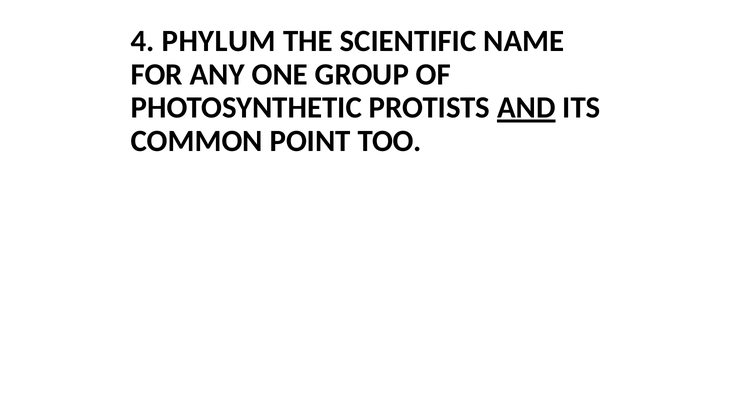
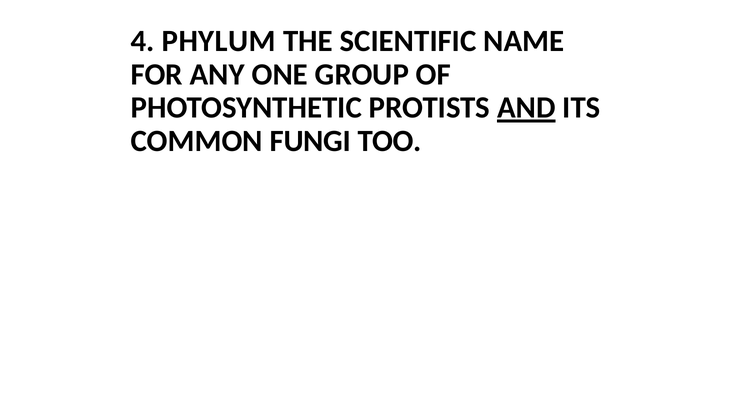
POINT: POINT -> FUNGI
